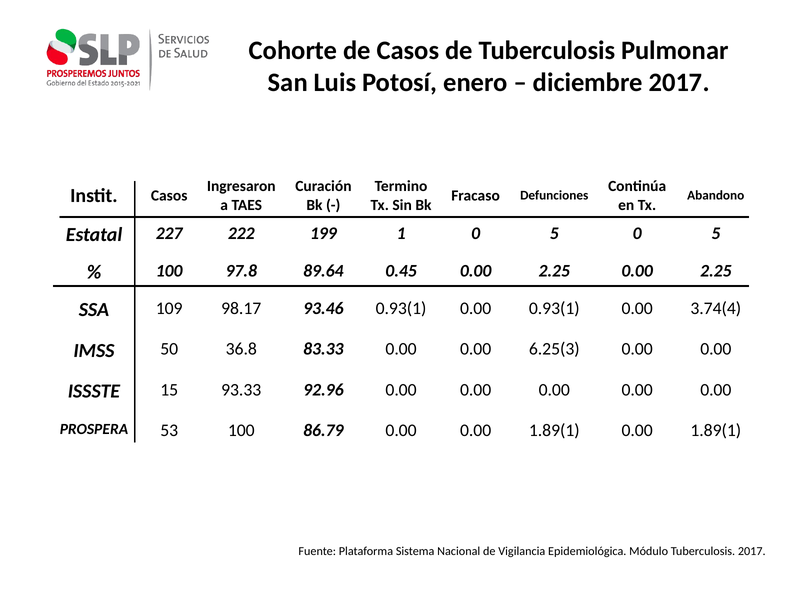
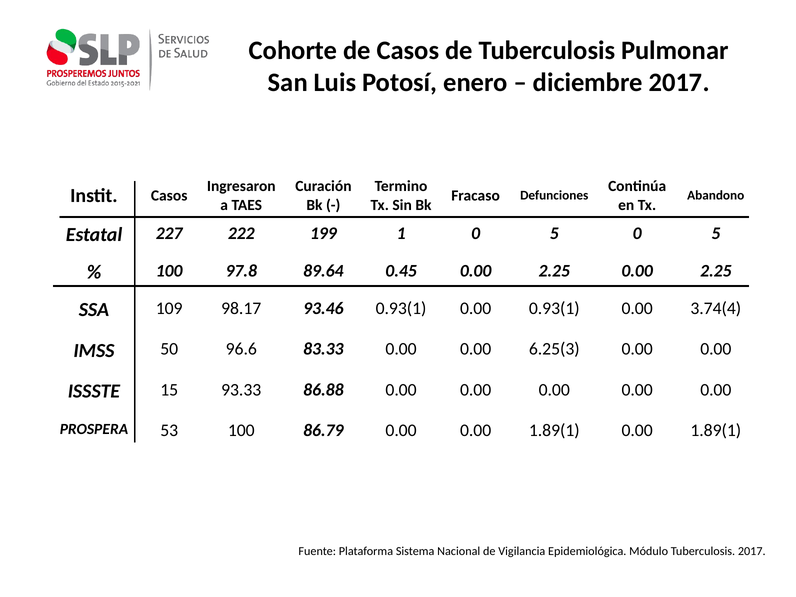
36.8: 36.8 -> 96.6
92.96: 92.96 -> 86.88
